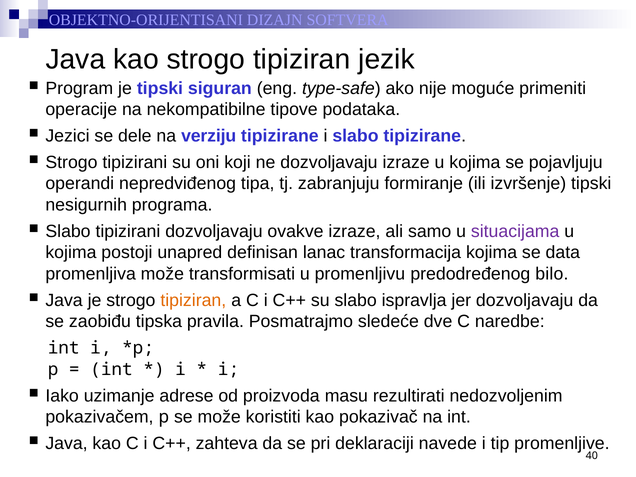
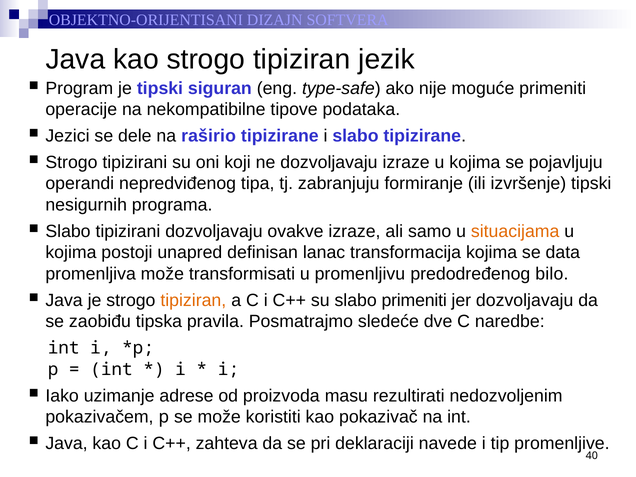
verziju: verziju -> raširio
situacijama colour: purple -> orange
slabo ispravlja: ispravlja -> primeniti
